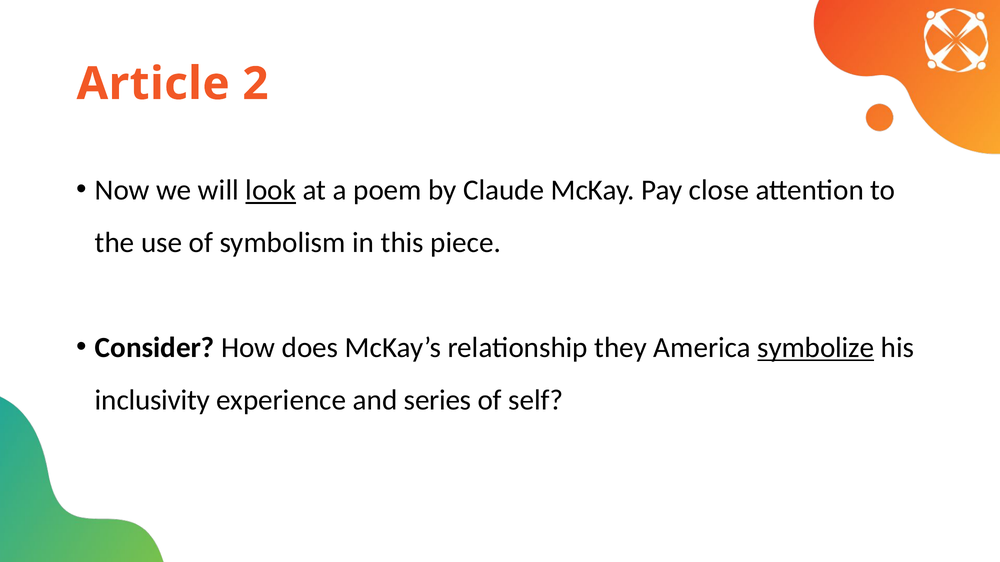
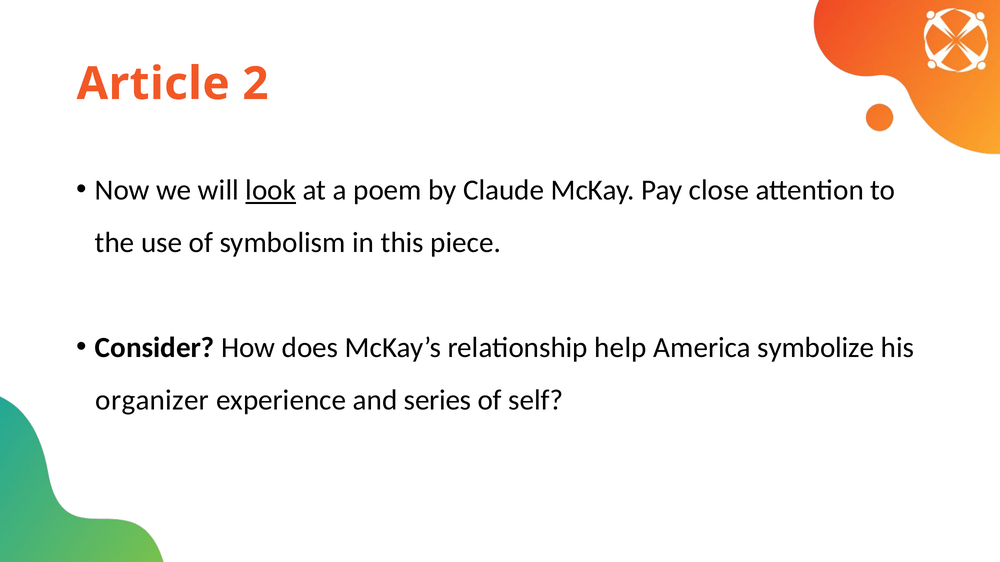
they: they -> help
symbolize underline: present -> none
inclusivity: inclusivity -> organizer
